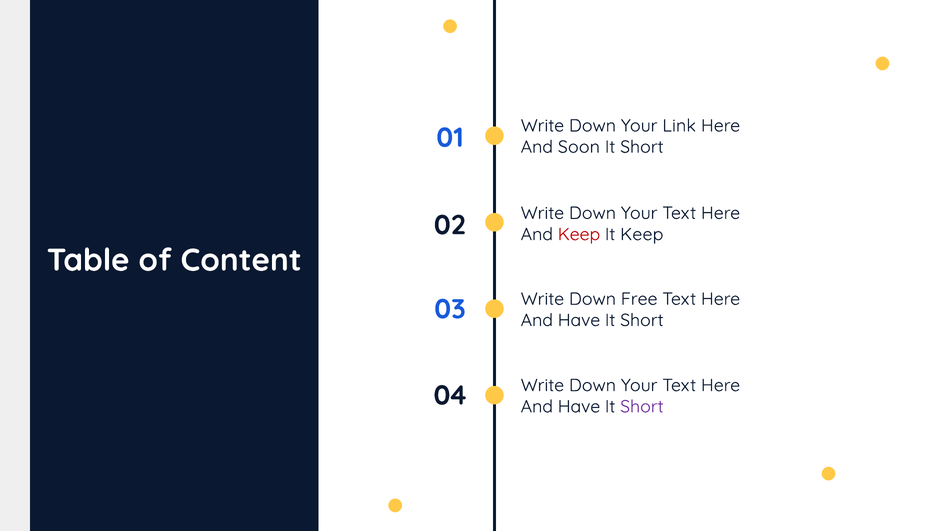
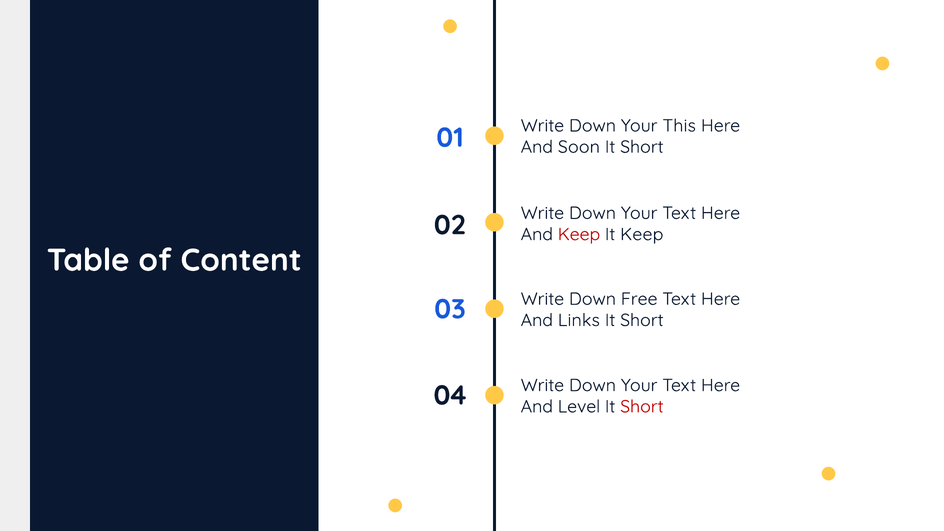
Link: Link -> This
Have at (579, 320): Have -> Links
Have at (579, 407): Have -> Level
Short at (642, 407) colour: purple -> red
